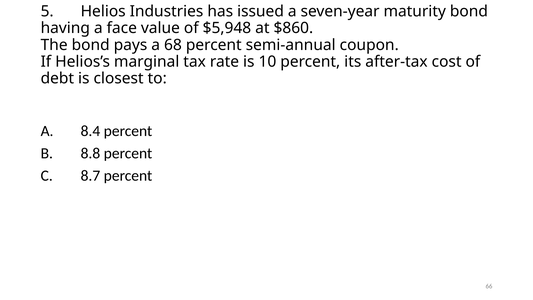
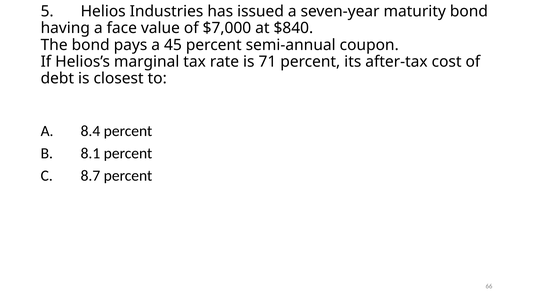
$5,948: $5,948 -> $7,000
$860: $860 -> $840
68: 68 -> 45
10: 10 -> 71
8.8: 8.8 -> 8.1
